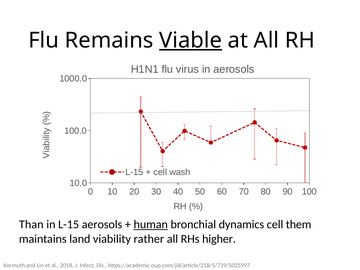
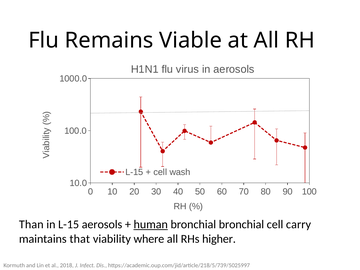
Viable underline: present -> none
bronchial dynamics: dynamics -> bronchial
them: them -> carry
land: land -> that
rather: rather -> where
